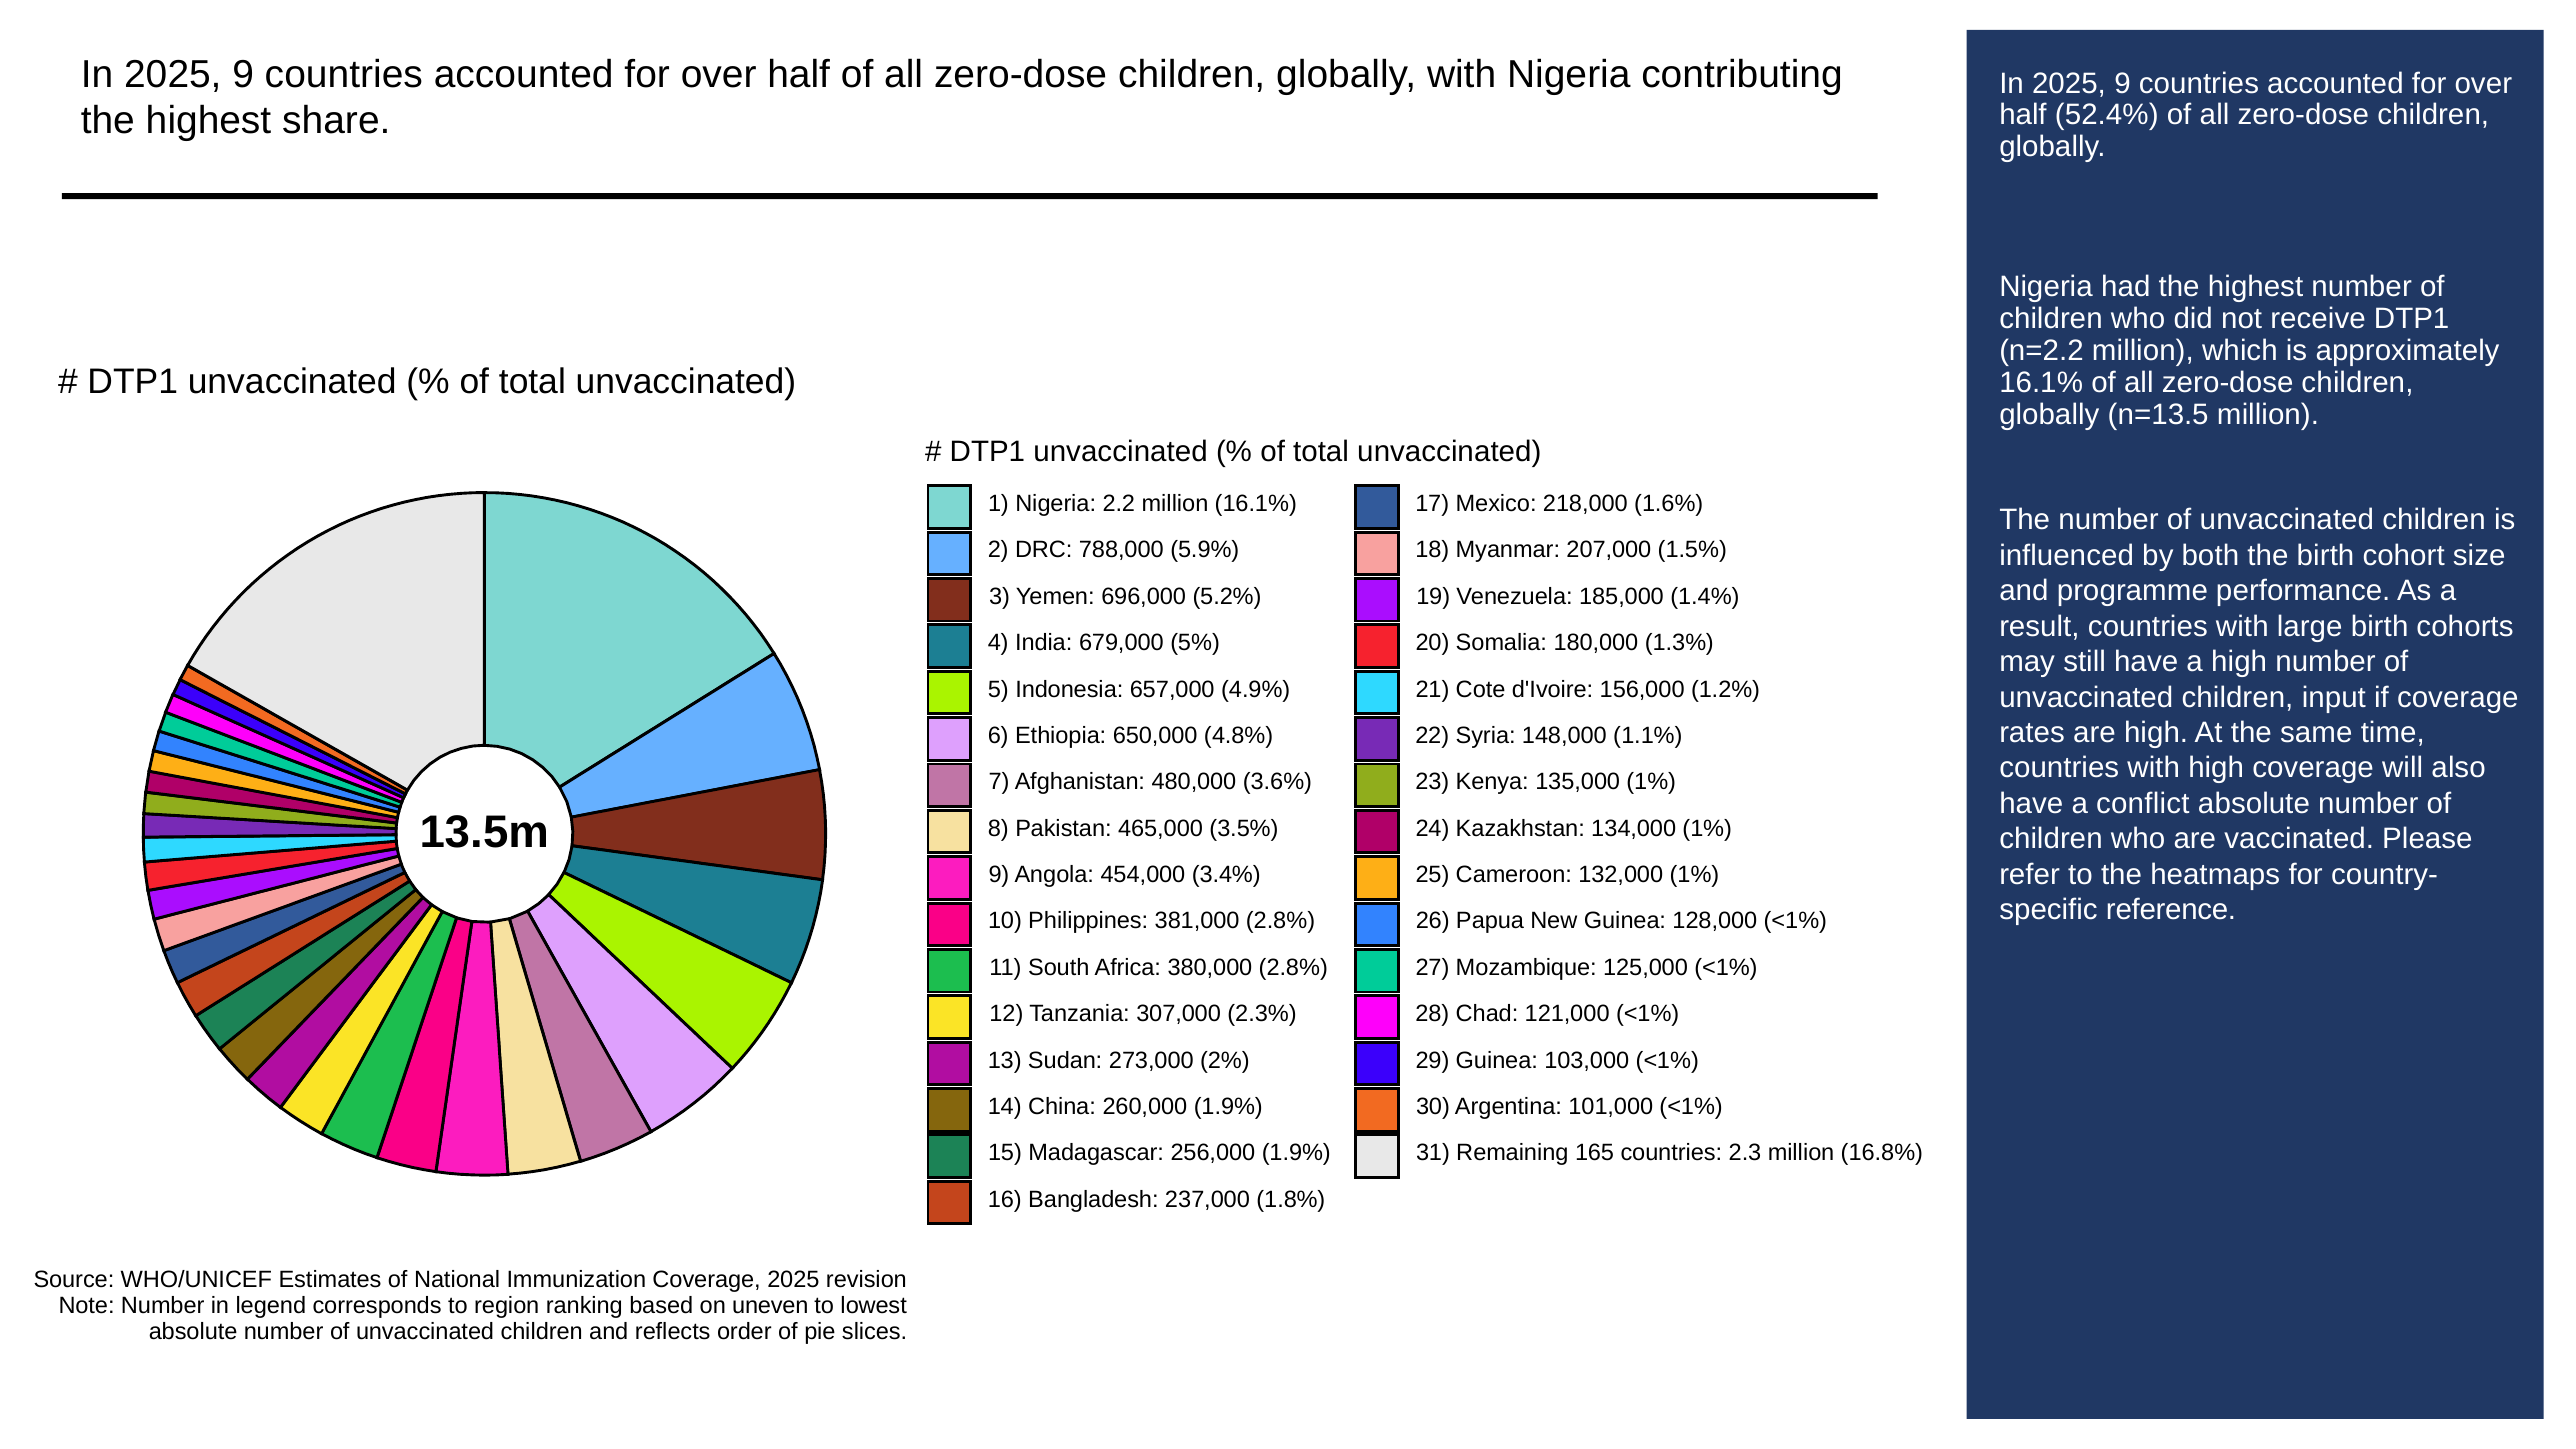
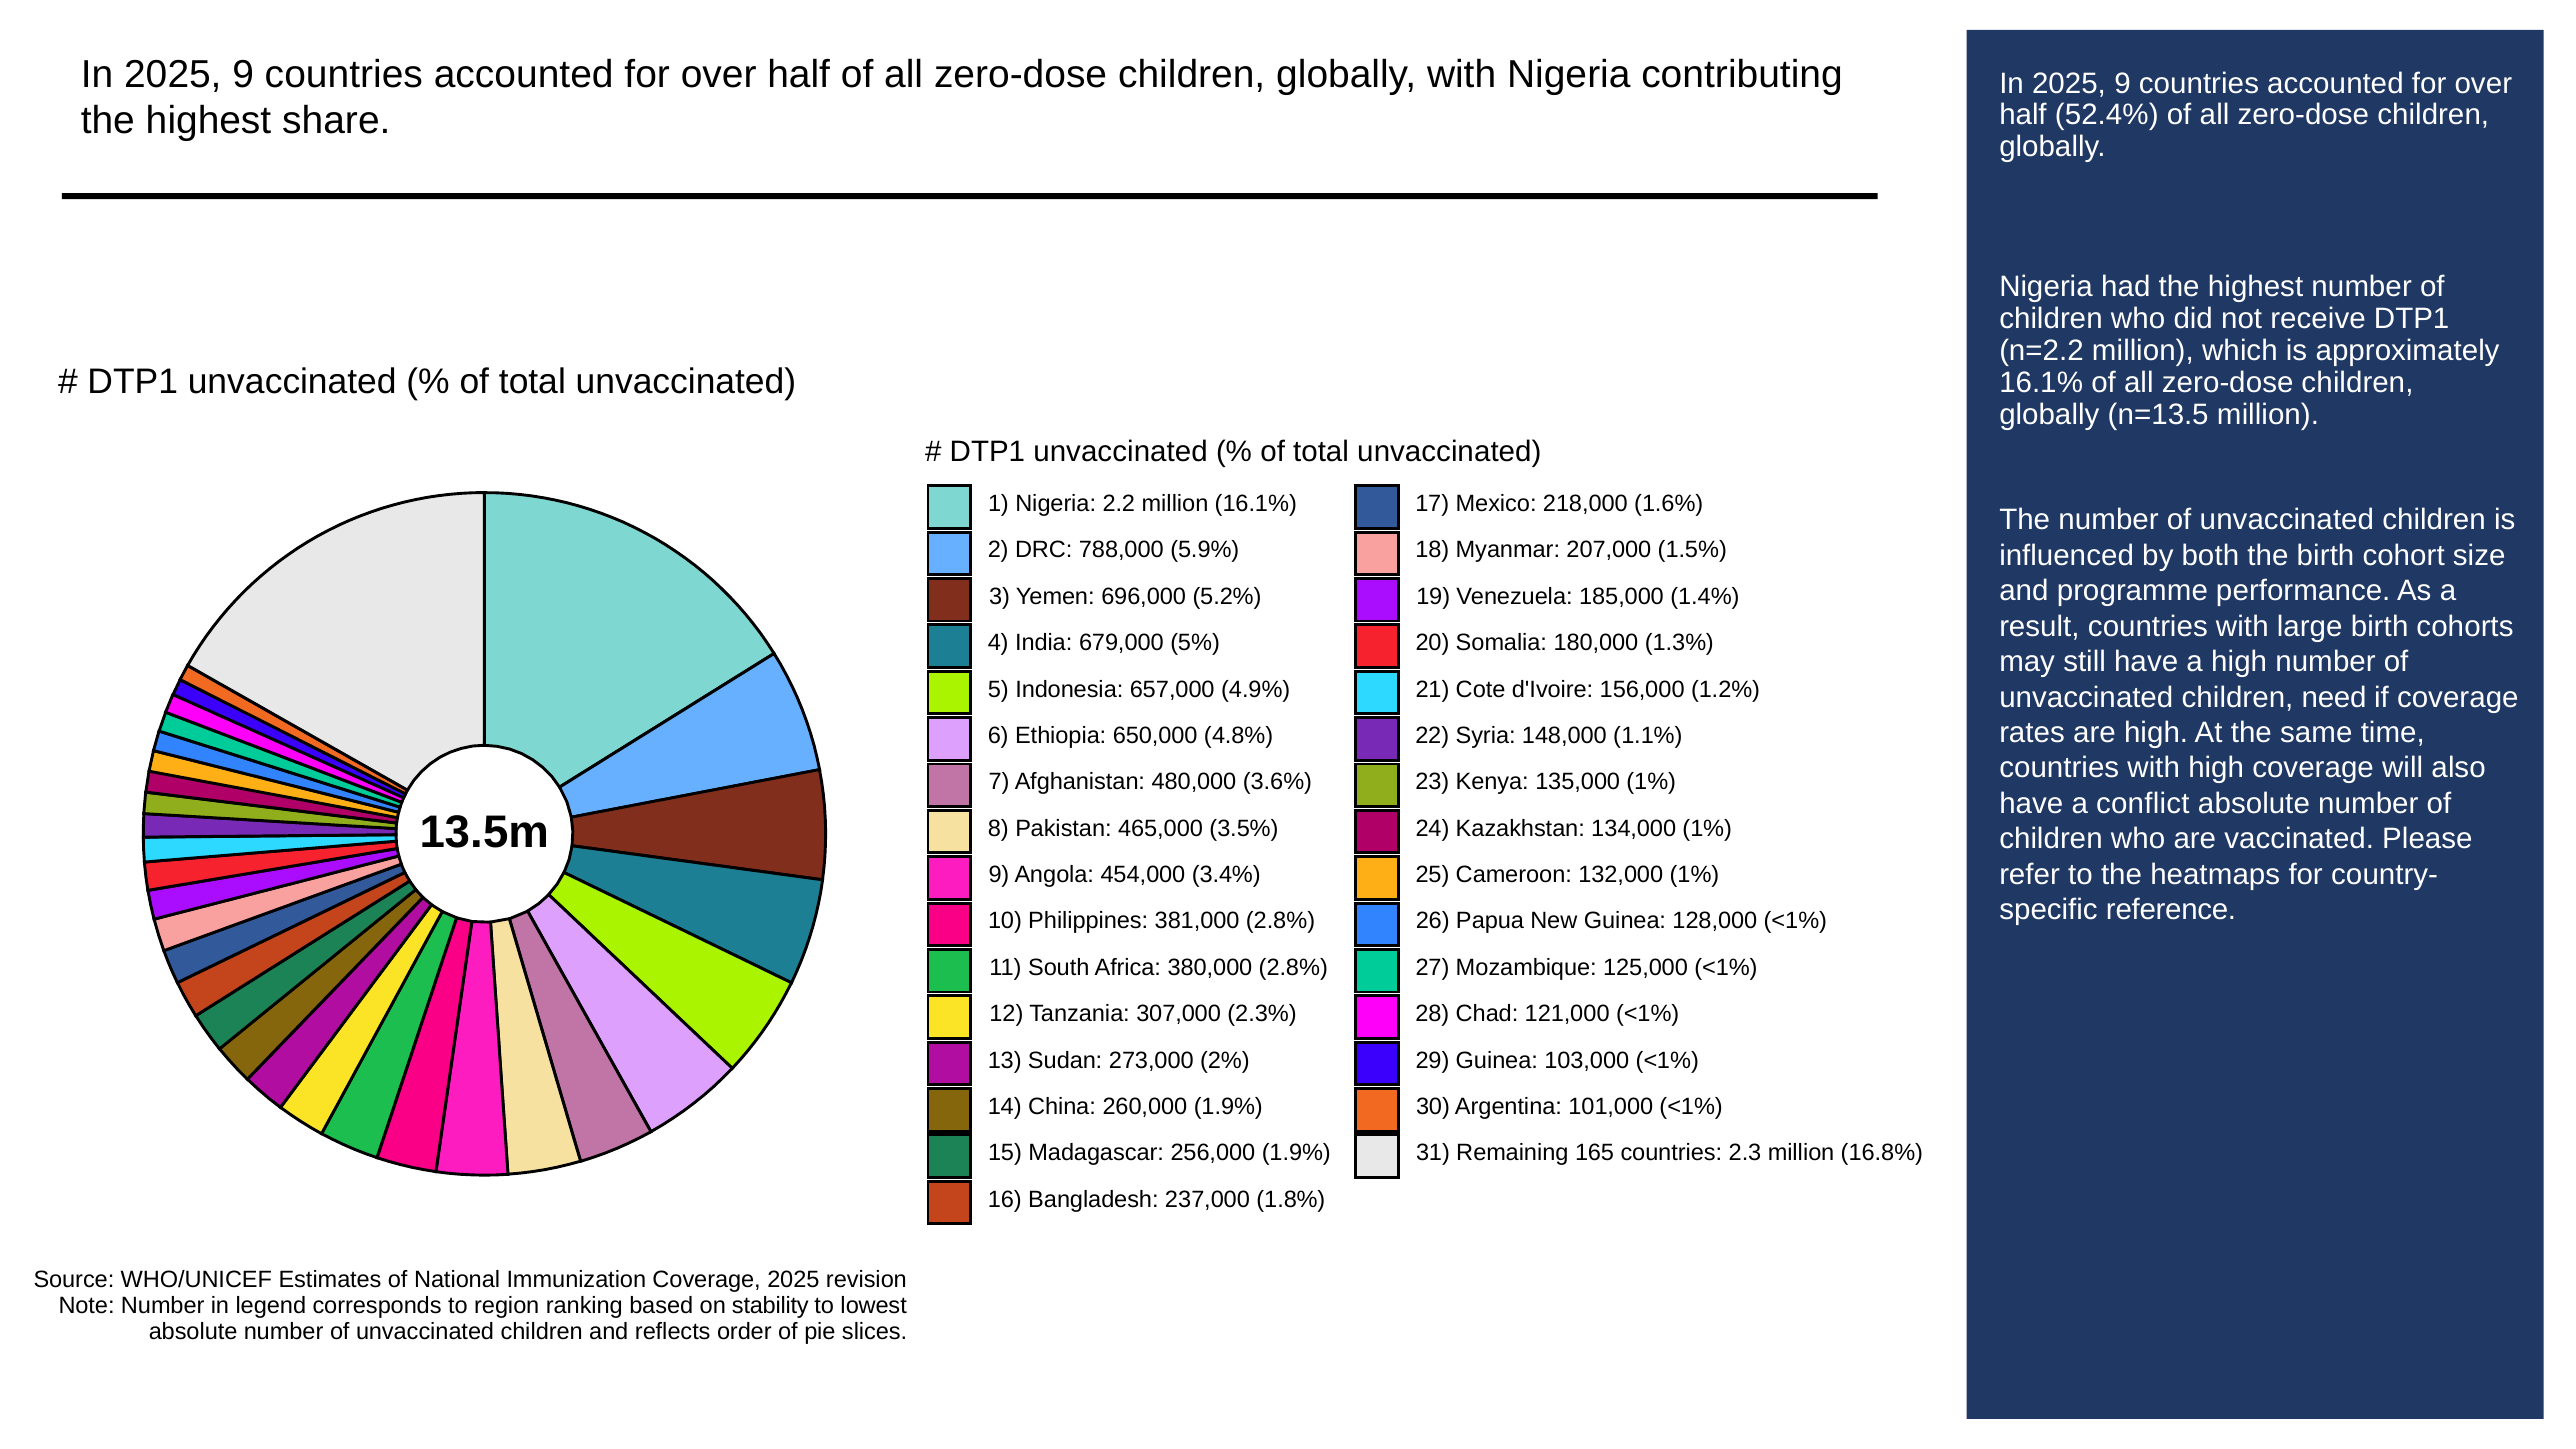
input: input -> need
uneven: uneven -> stability
